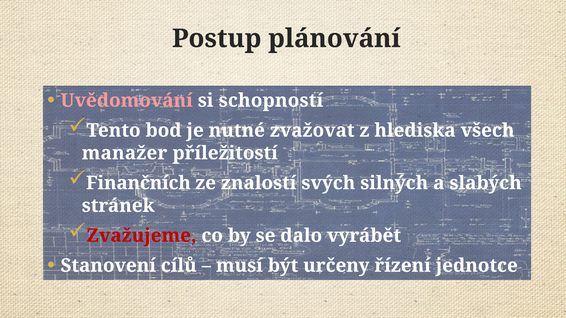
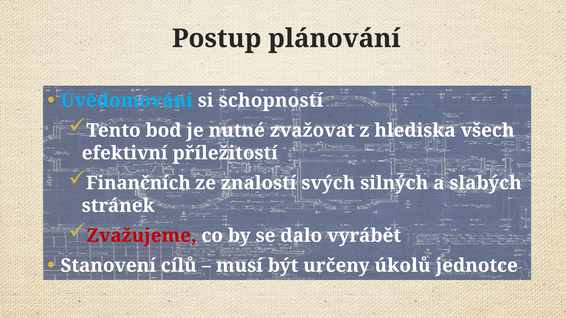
Uvědomování colour: pink -> light blue
manažer: manažer -> efektivní
řízení: řízení -> úkolů
